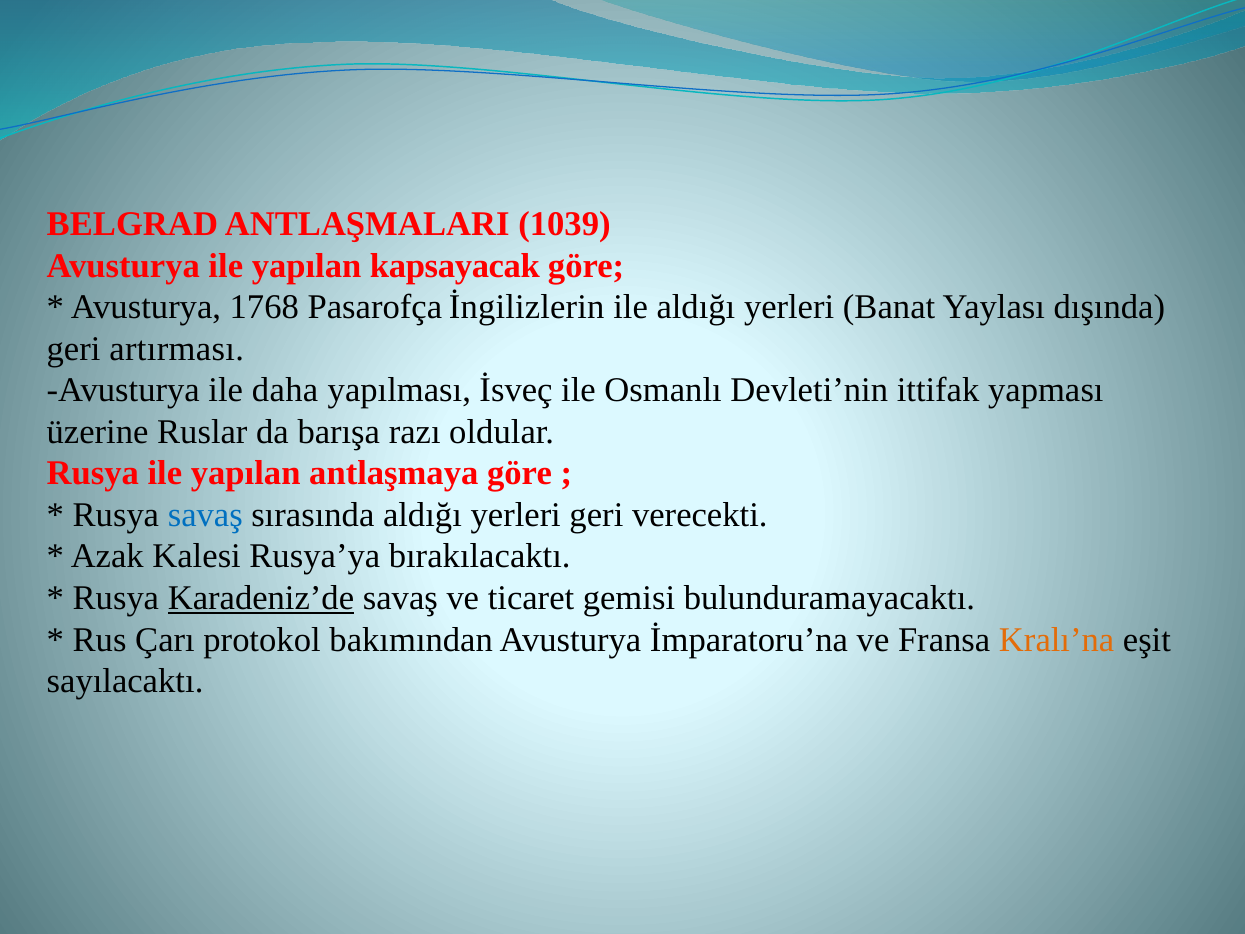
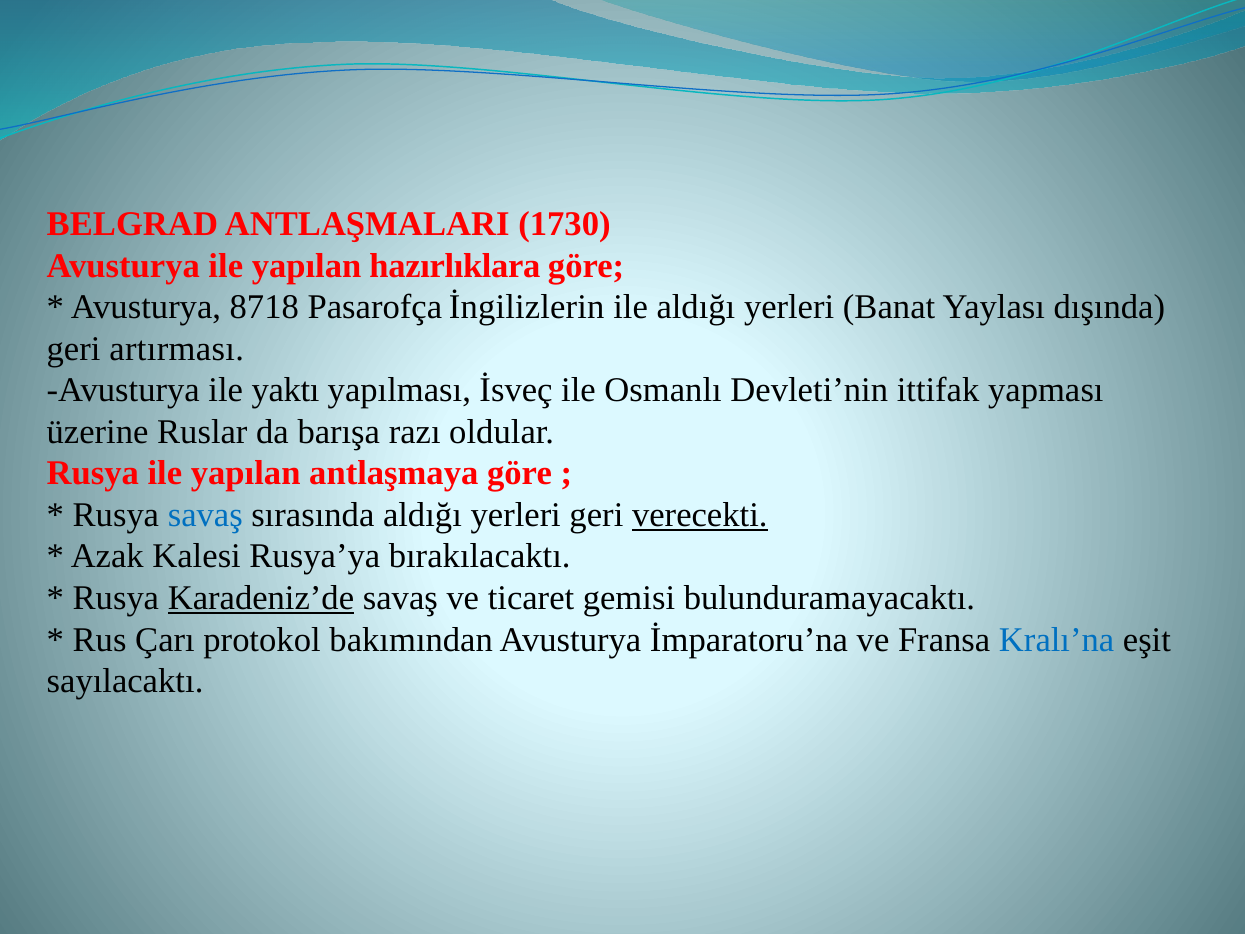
1039: 1039 -> 1730
kapsayacak: kapsayacak -> hazırlıklara
1768: 1768 -> 8718
daha: daha -> yaktı
verecekti underline: none -> present
Kralı’na colour: orange -> blue
